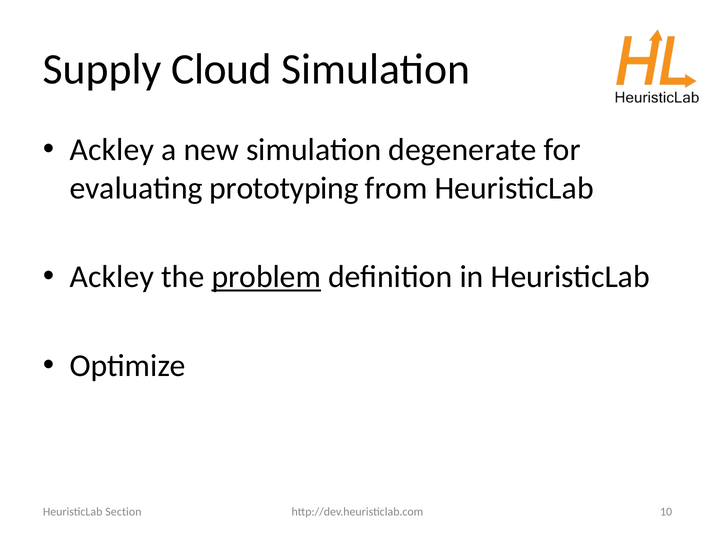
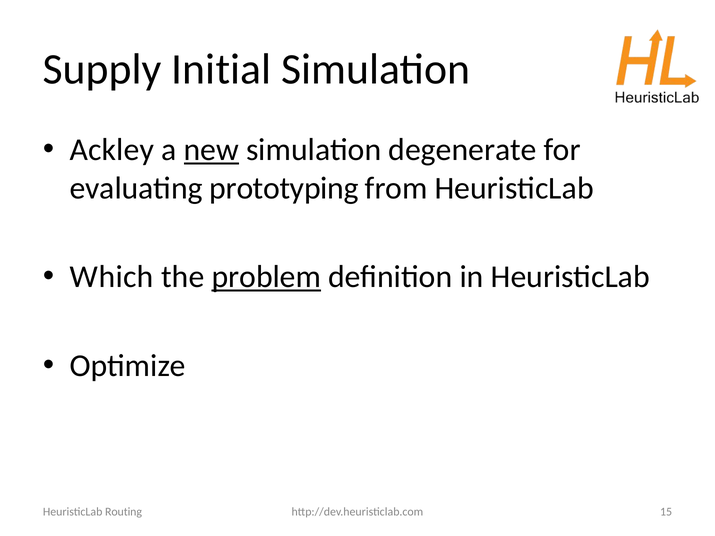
Cloud: Cloud -> Initial
new underline: none -> present
Ackley at (112, 277): Ackley -> Which
10: 10 -> 15
Section: Section -> Routing
